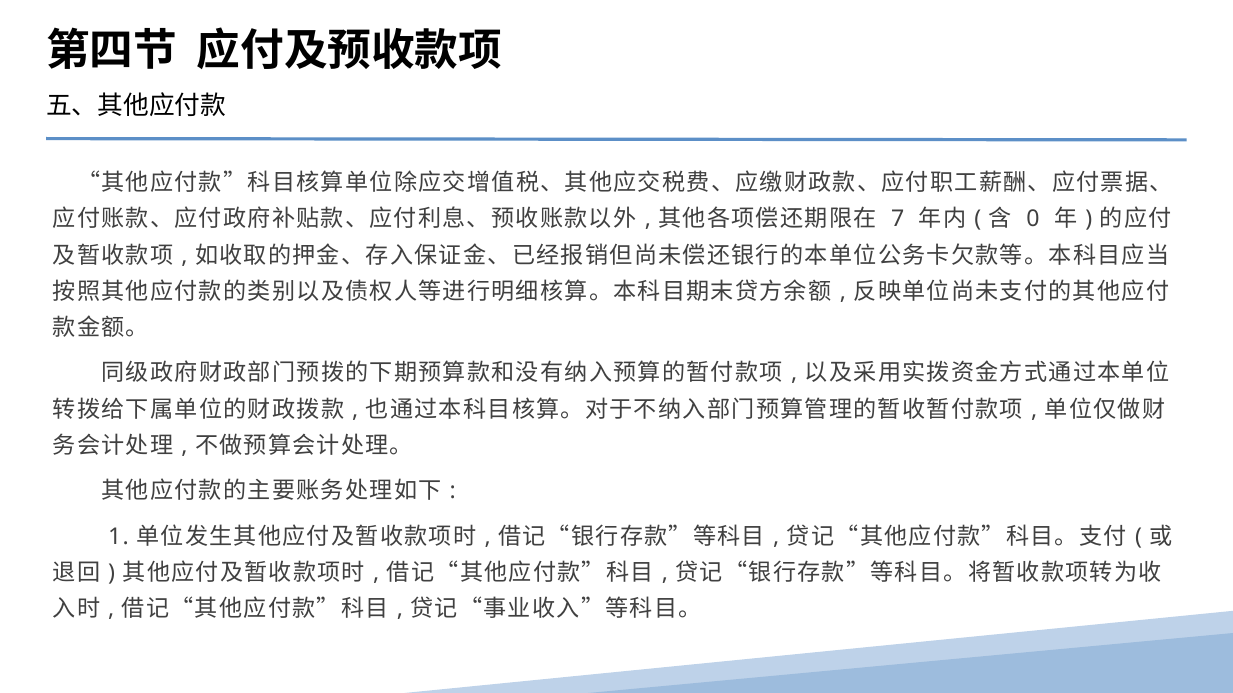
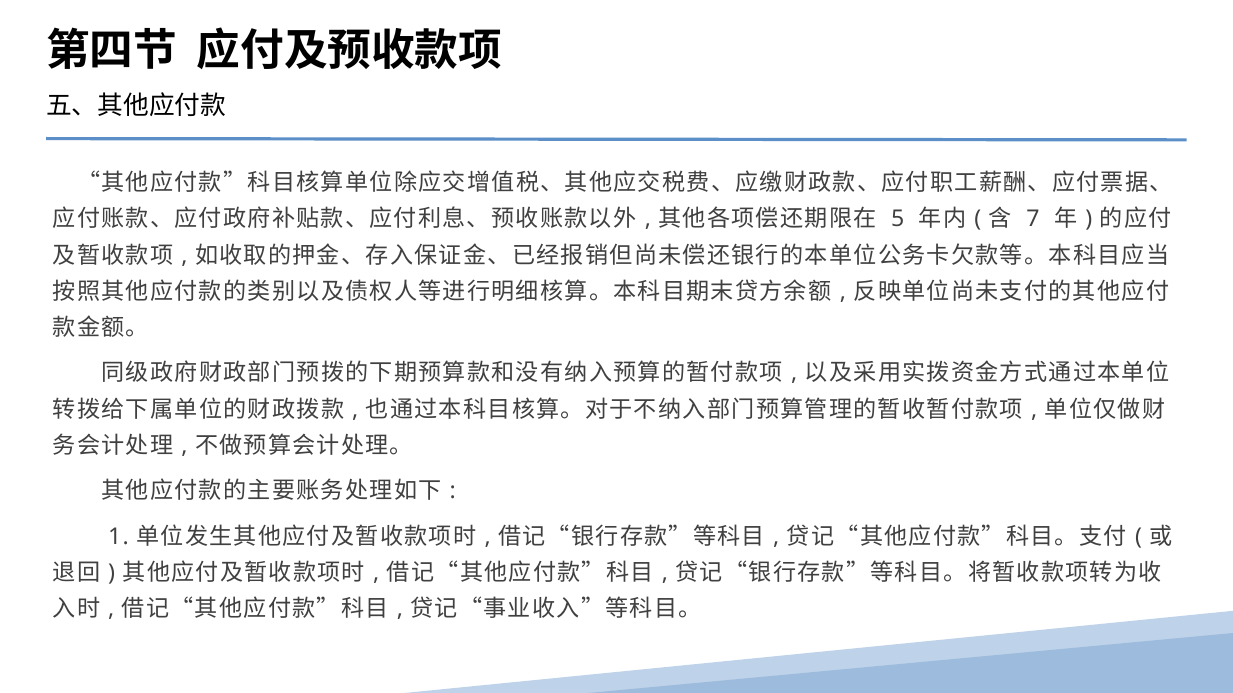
7: 7 -> 5
0: 0 -> 7
